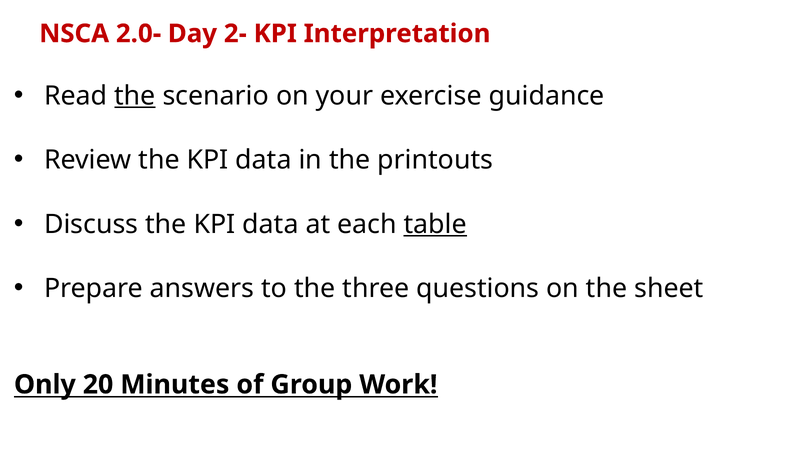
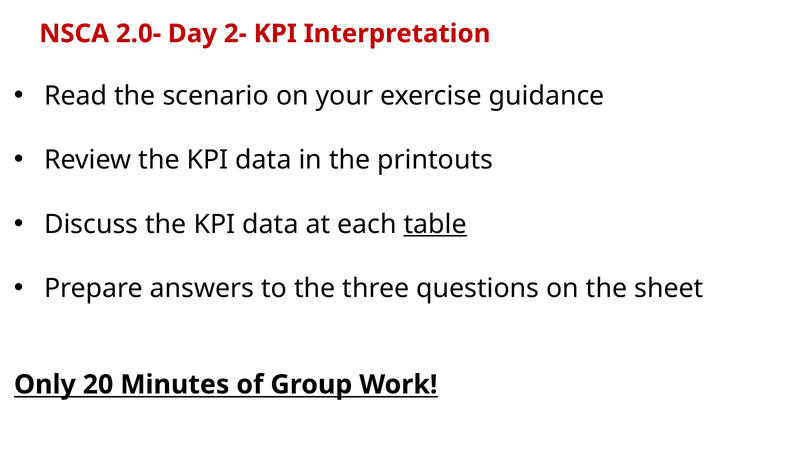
the at (135, 96) underline: present -> none
